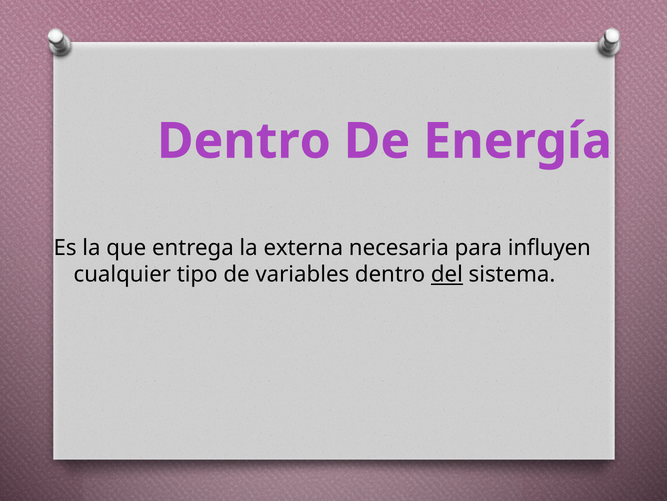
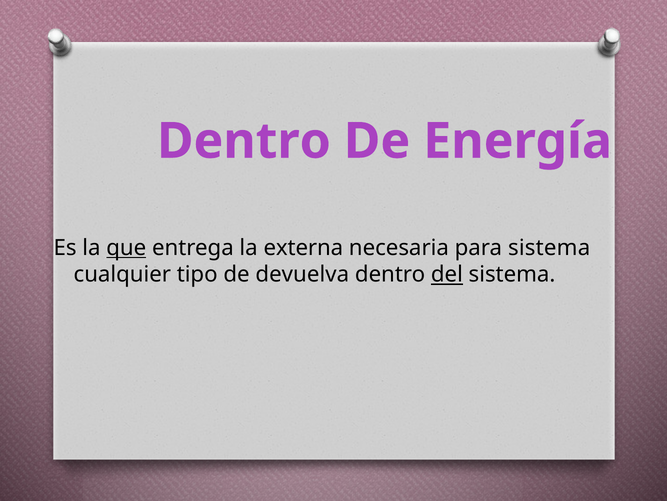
que underline: none -> present
para influyen: influyen -> sistema
variables: variables -> devuelva
